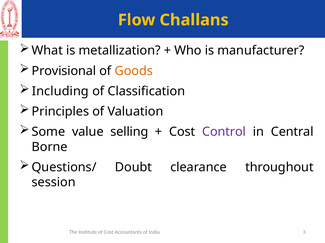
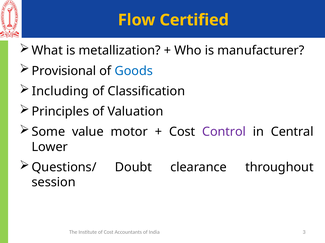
Challans: Challans -> Certified
Goods colour: orange -> blue
selling: selling -> motor
Borne: Borne -> Lower
